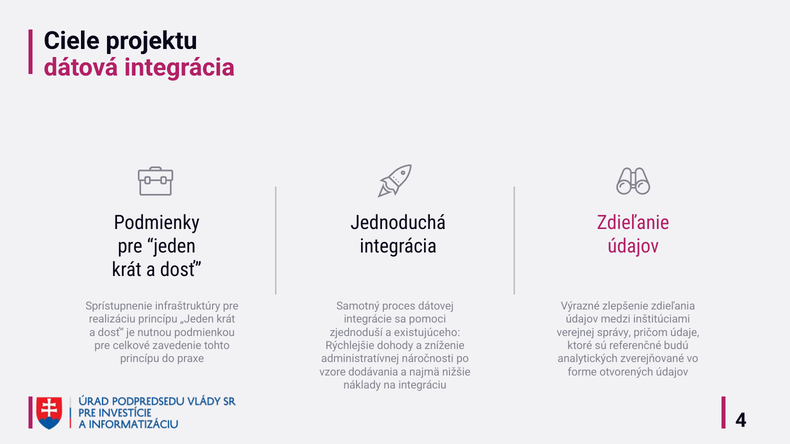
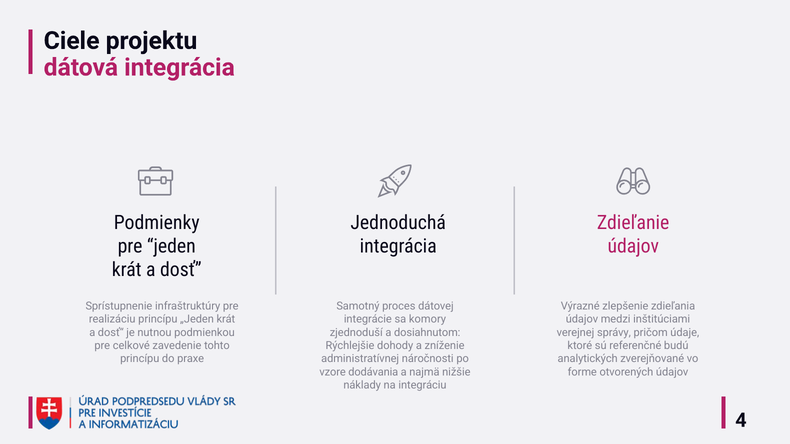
pomoci: pomoci -> komory
existujúceho: existujúceho -> dosiahnutom
